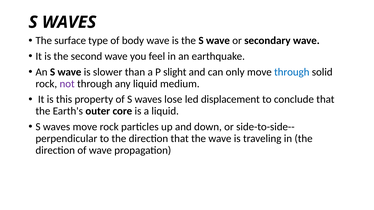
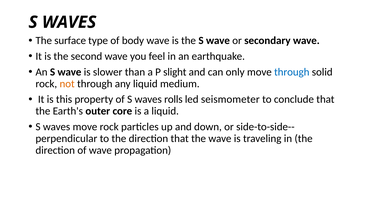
not colour: purple -> orange
lose: lose -> rolls
displacement: displacement -> seismometer
